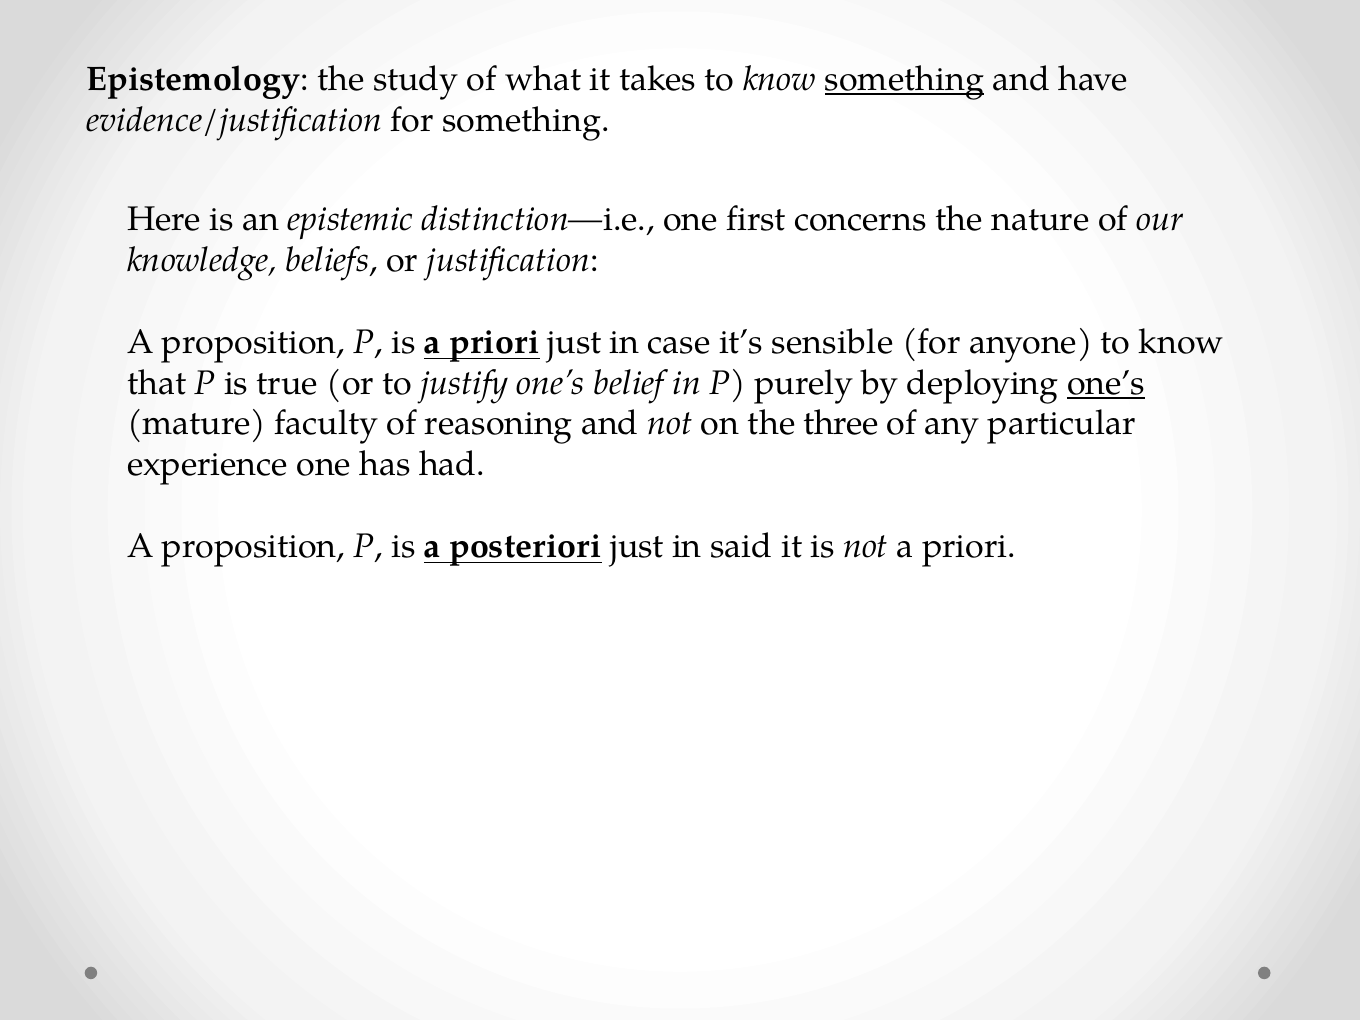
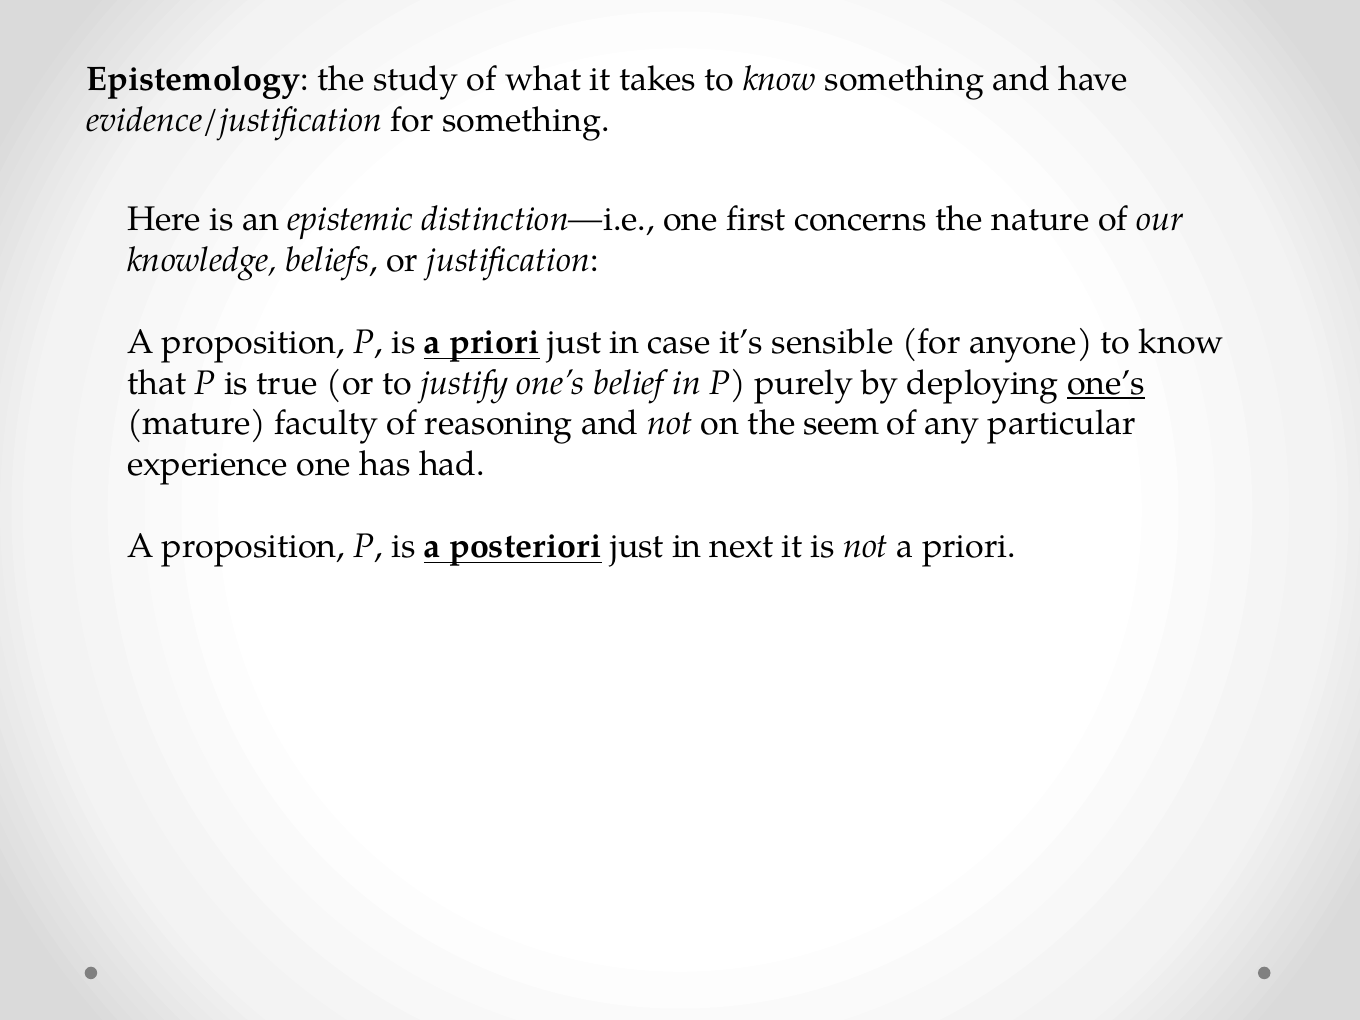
something at (904, 79) underline: present -> none
three: three -> seem
said: said -> next
